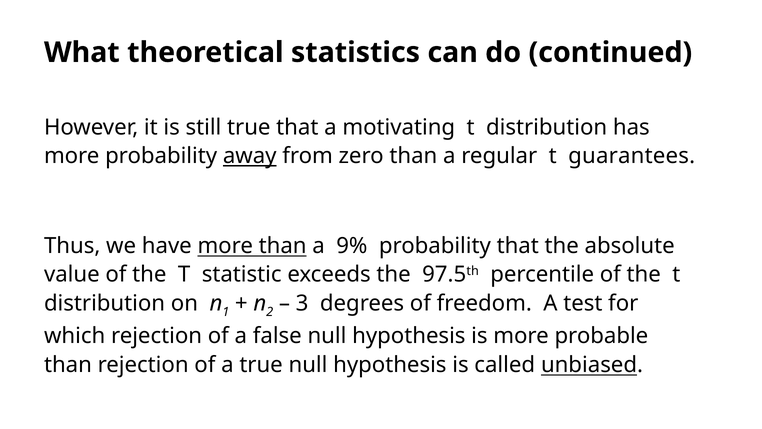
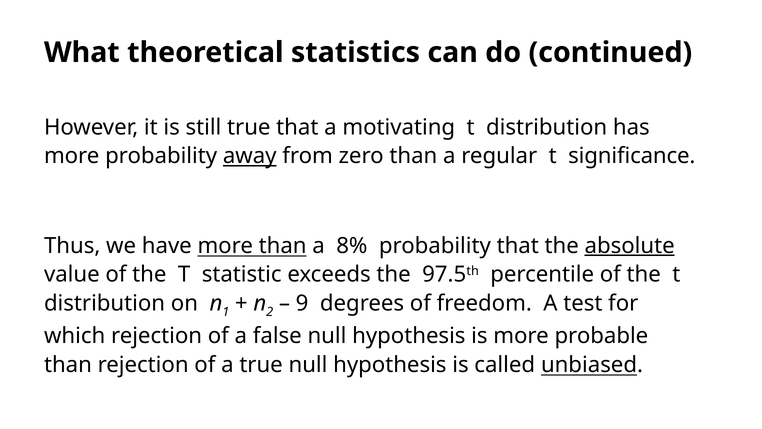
guarantees: guarantees -> significance
9%: 9% -> 8%
absolute underline: none -> present
3: 3 -> 9
